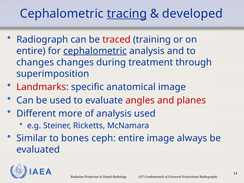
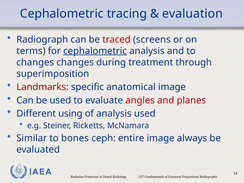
tracing underline: present -> none
developed: developed -> evaluation
training: training -> screens
entire at (31, 51): entire -> terms
more: more -> using
